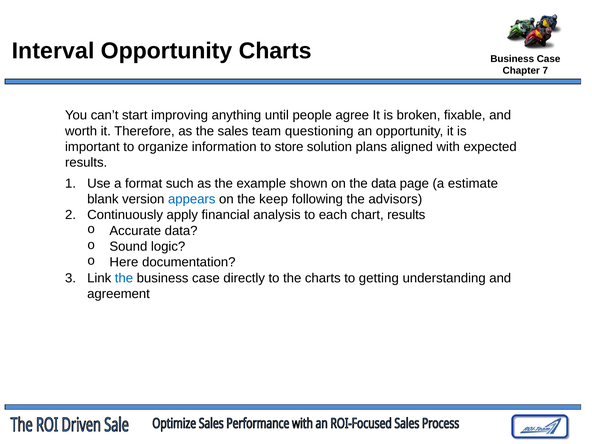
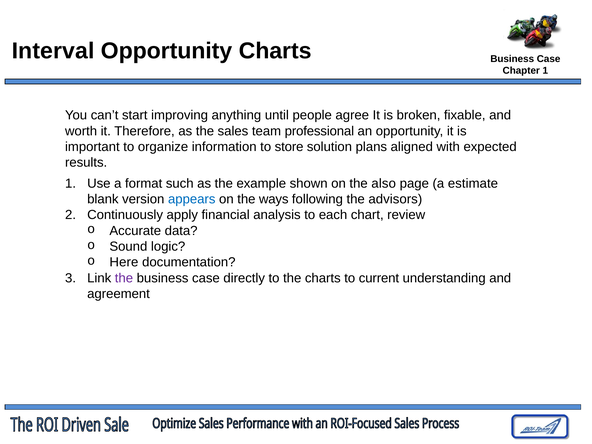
Chapter 7: 7 -> 1
questioning: questioning -> professional
the data: data -> also
keep: keep -> ways
chart results: results -> review
the at (124, 278) colour: blue -> purple
getting: getting -> current
